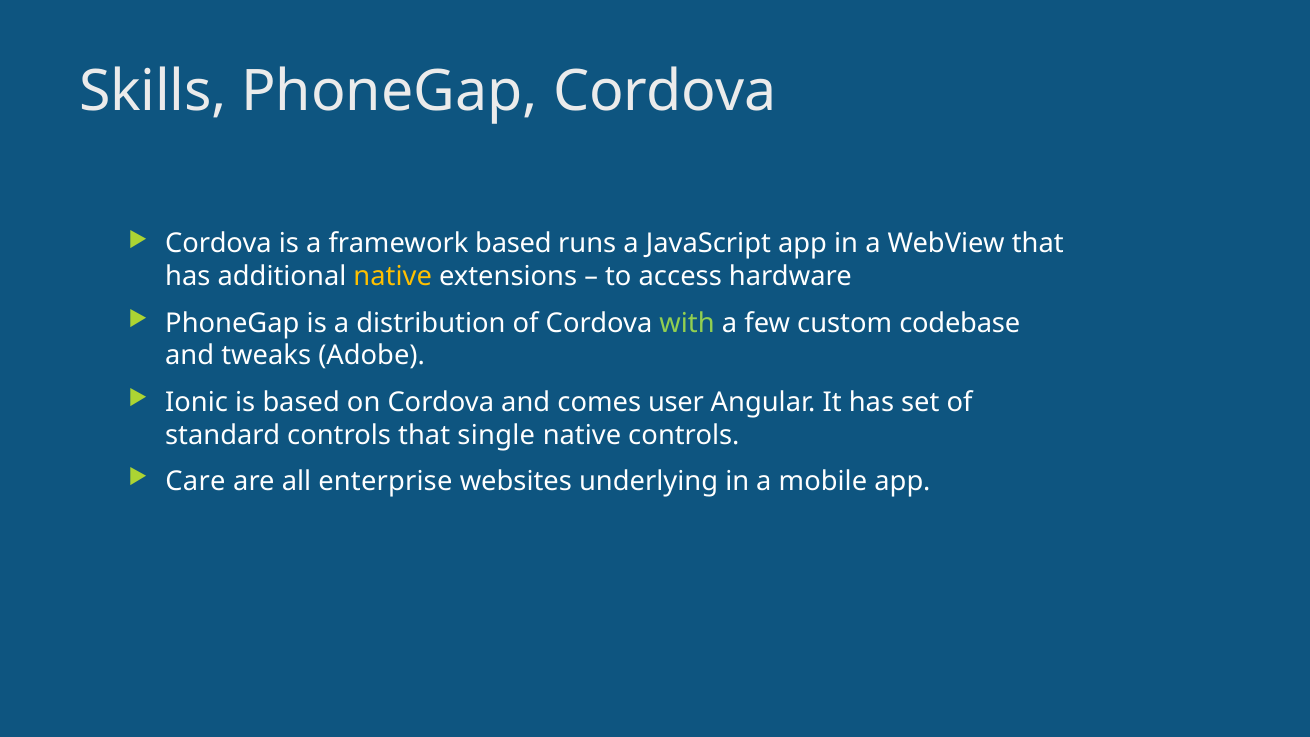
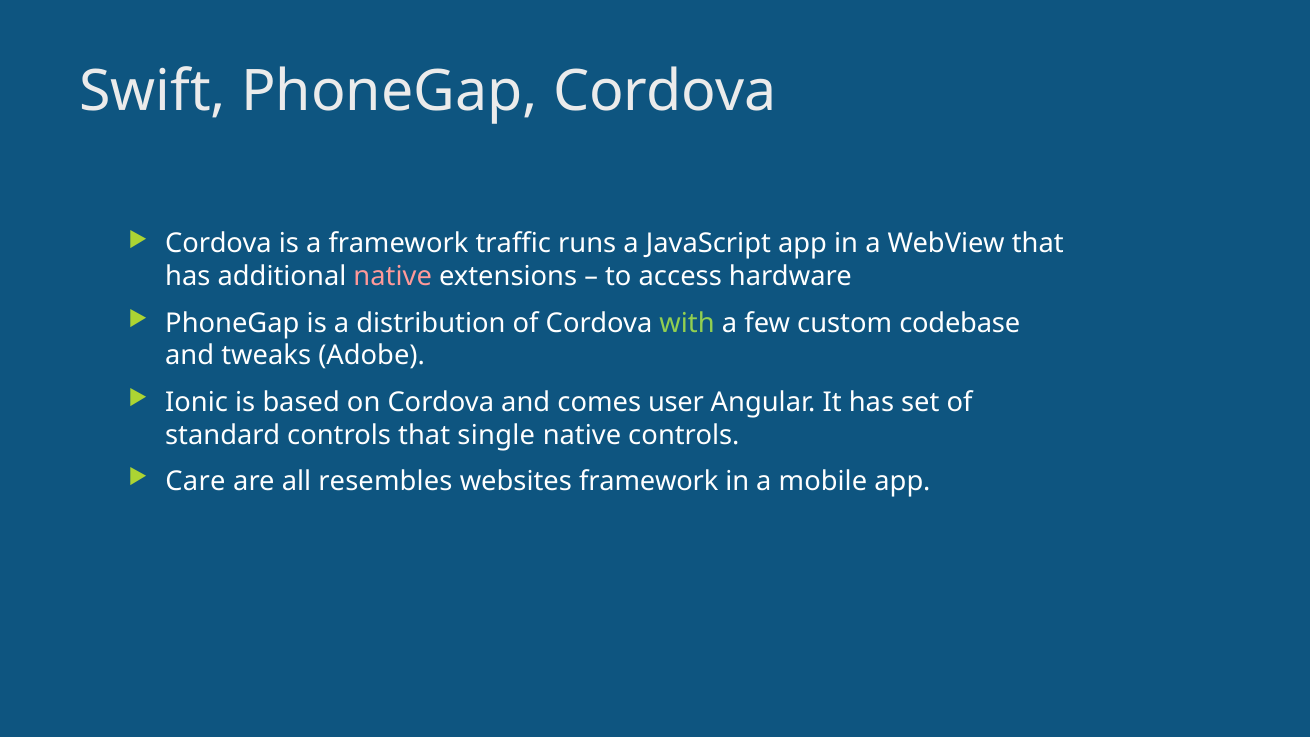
Skills: Skills -> Swift
framework based: based -> traffic
native at (393, 277) colour: yellow -> pink
enterprise: enterprise -> resembles
websites underlying: underlying -> framework
